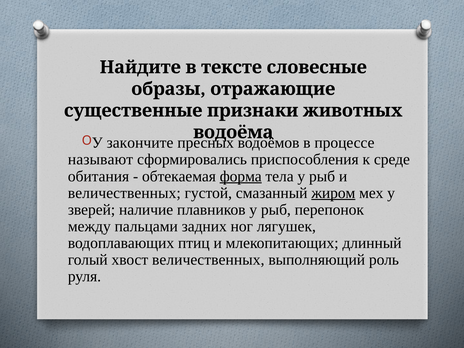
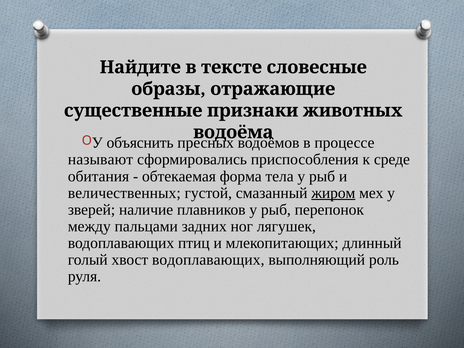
закончите: закончите -> объяснить
форма underline: present -> none
хвост величественных: величественных -> водоплавающих
